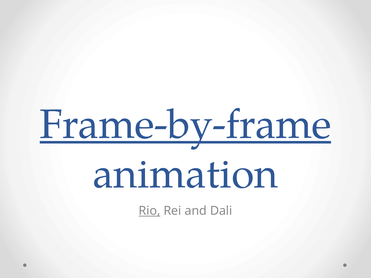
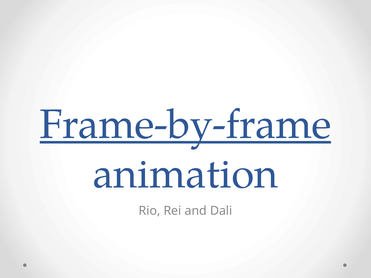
Rio underline: present -> none
